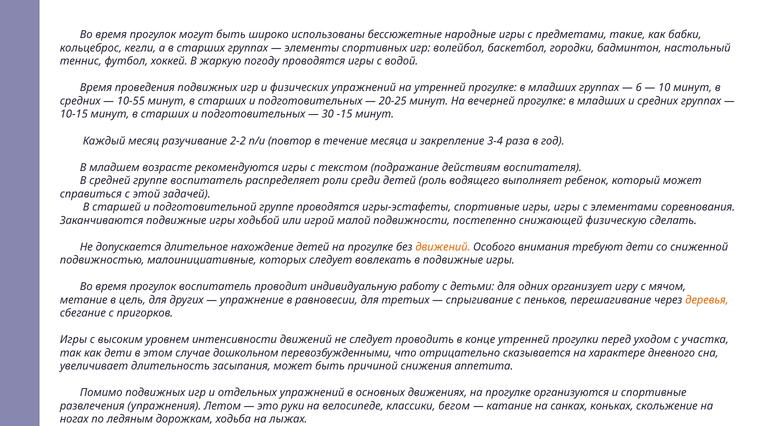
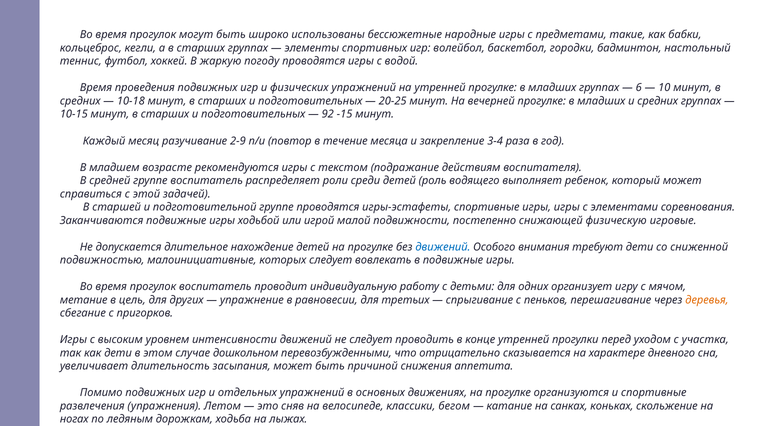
10-55: 10-55 -> 10-18
30: 30 -> 92
2-2: 2-2 -> 2-9
сделать: сделать -> игровые
движений at (443, 247) colour: orange -> blue
руки: руки -> сняв
